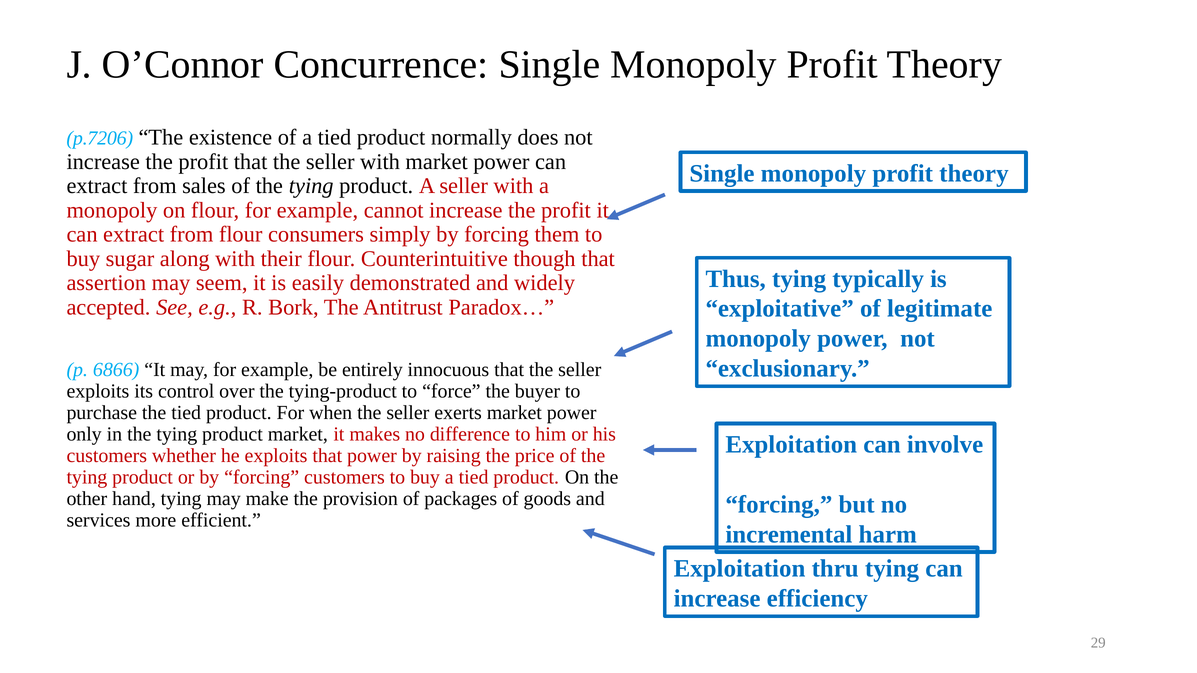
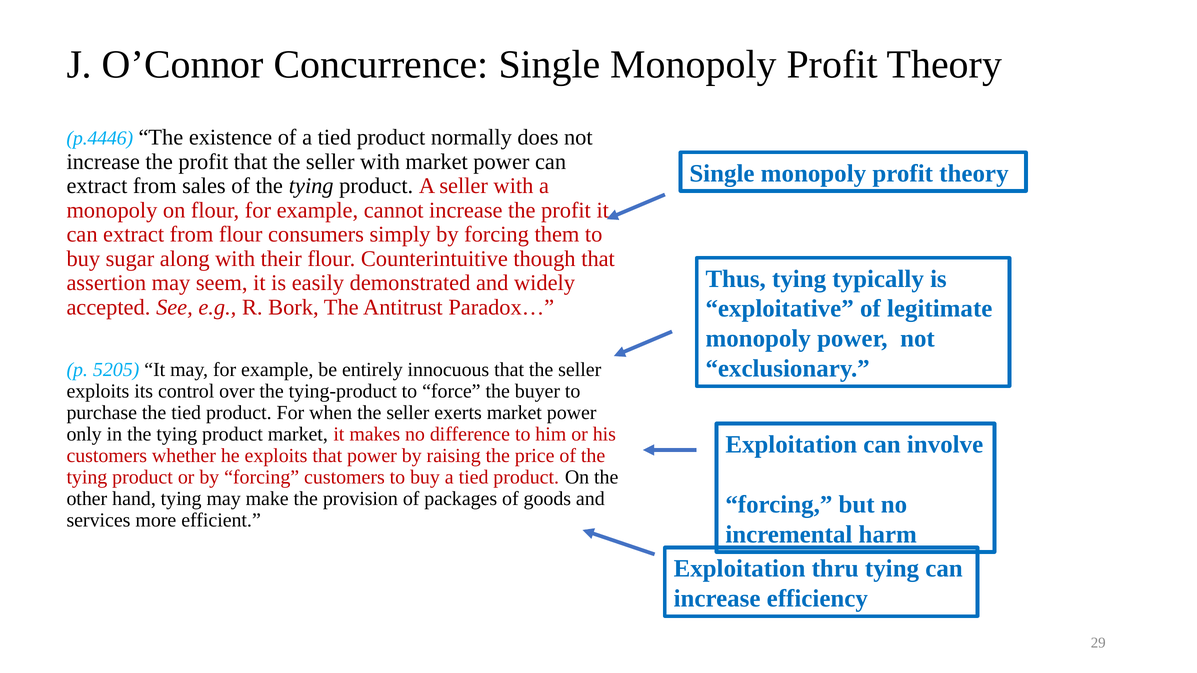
p.7206: p.7206 -> p.4446
6866: 6866 -> 5205
